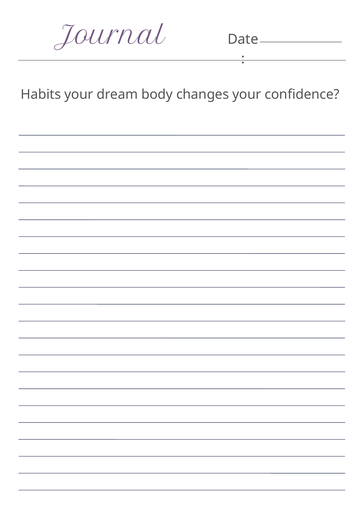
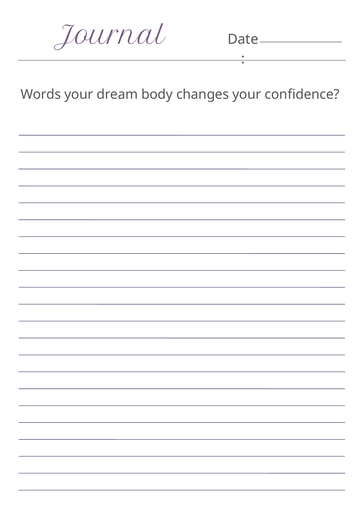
Habits: Habits -> Words
